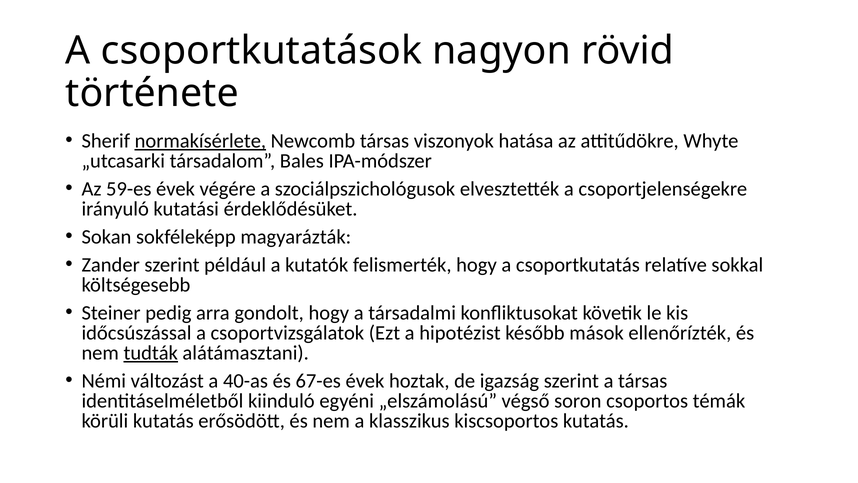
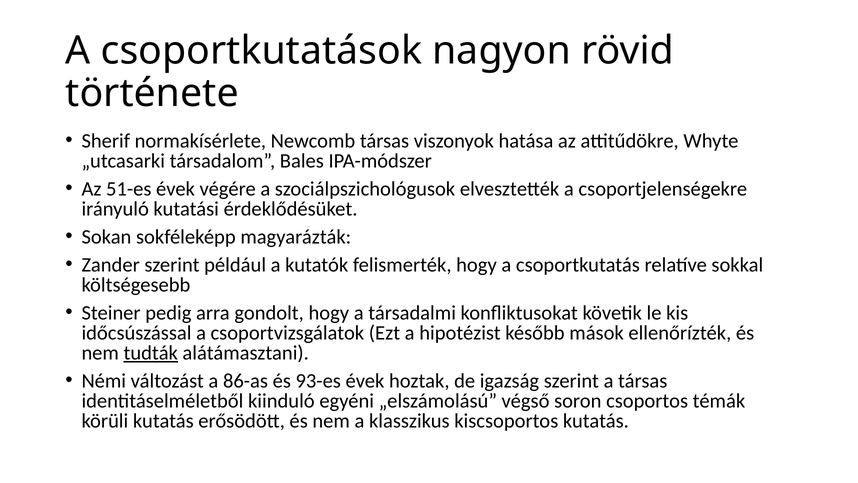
normakísérlete underline: present -> none
59-es: 59-es -> 51-es
40-as: 40-as -> 86-as
67-es: 67-es -> 93-es
